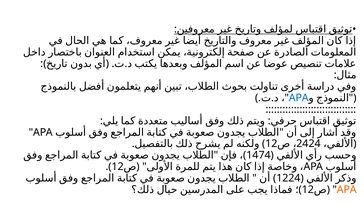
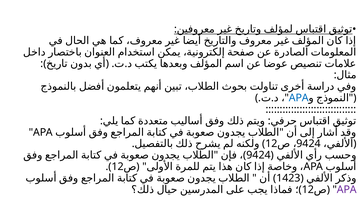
2424 at (309, 144): 2424 -> 9424
1474 at (259, 155): 1474 -> 9424
1224: 1224 -> 1423
APA at (347, 189) colour: orange -> purple
